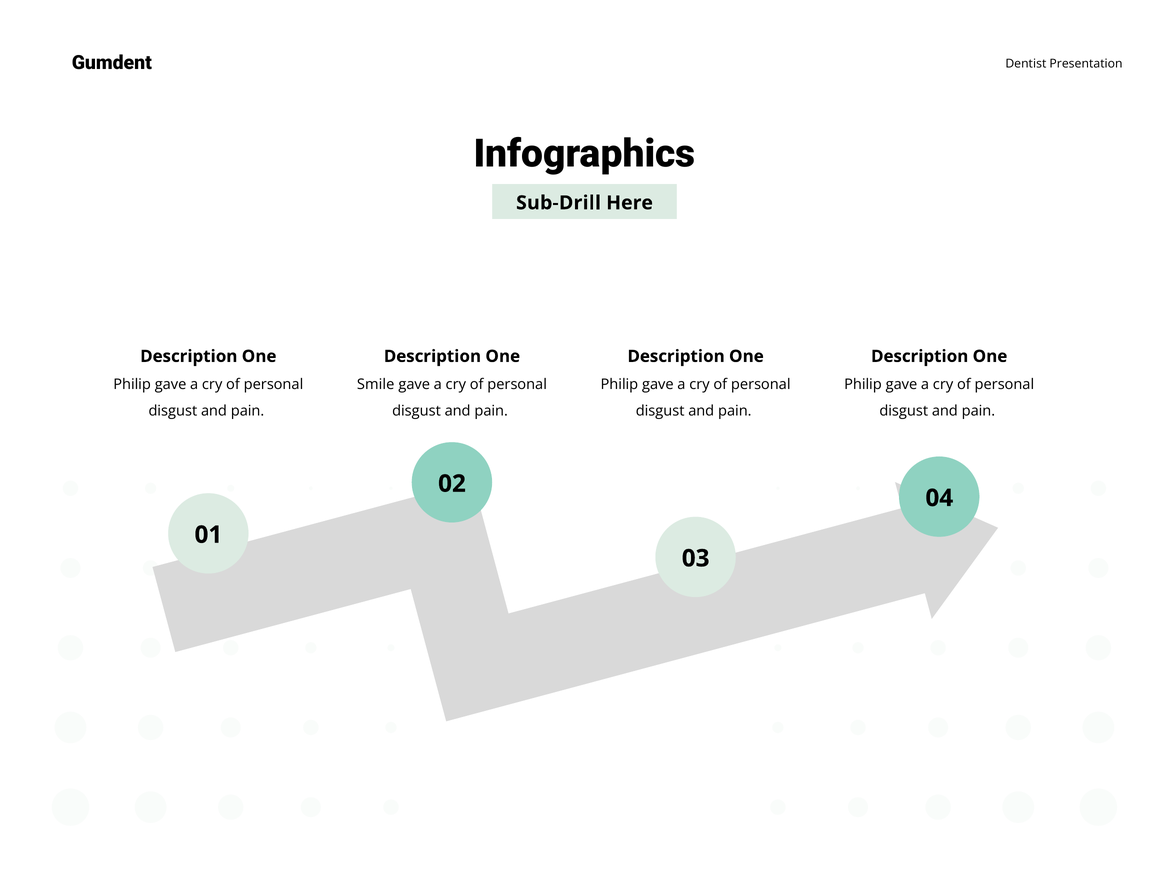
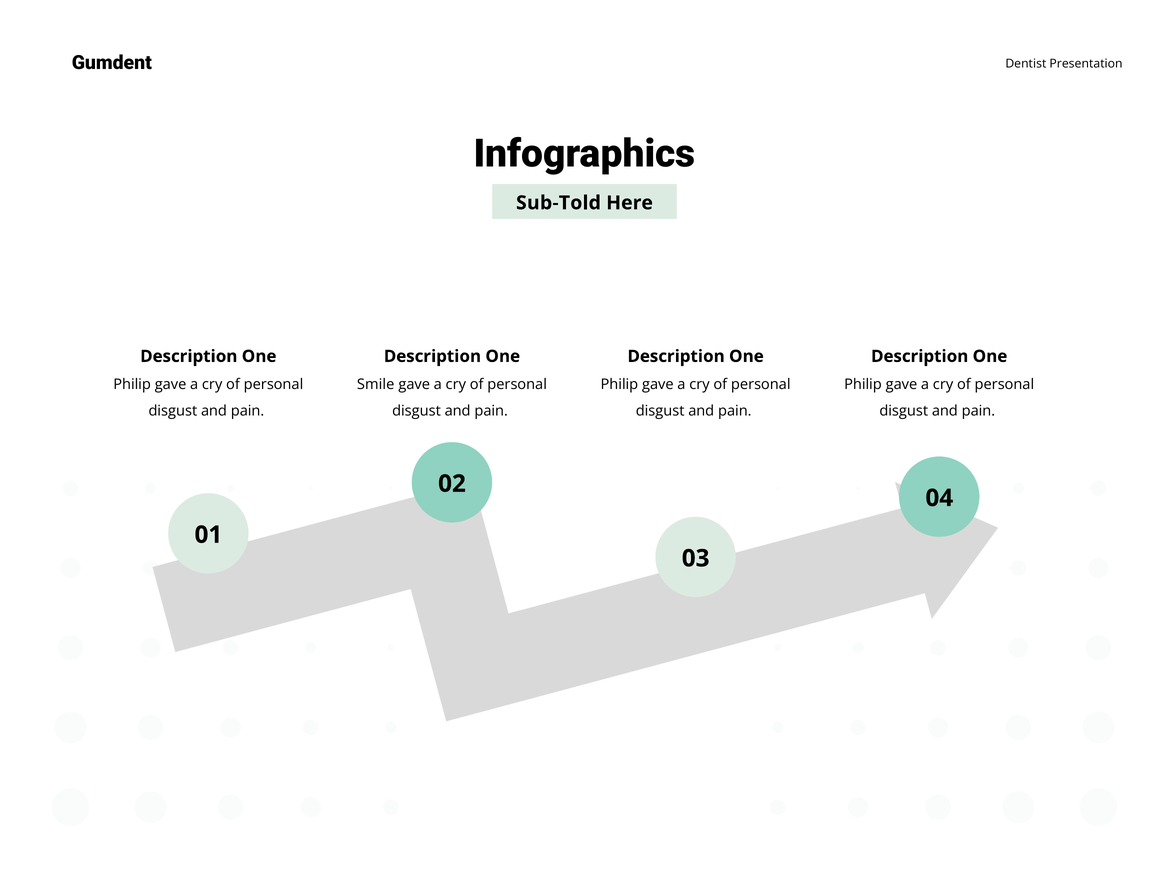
Sub-Drill: Sub-Drill -> Sub-Told
